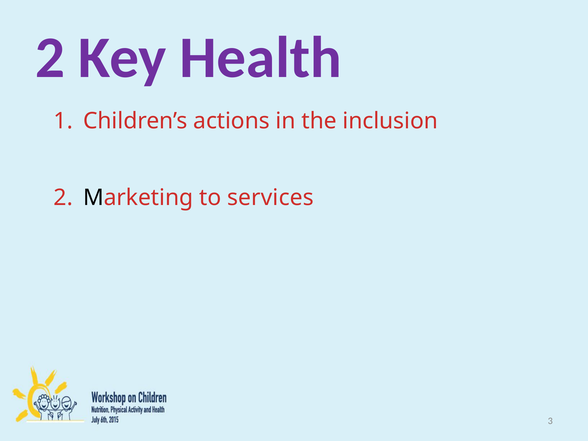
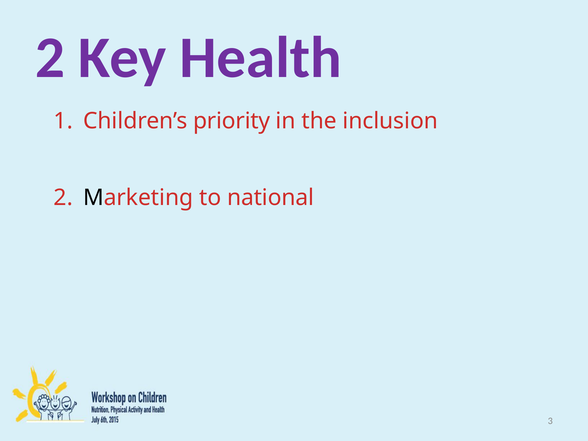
actions: actions -> priority
services: services -> national
